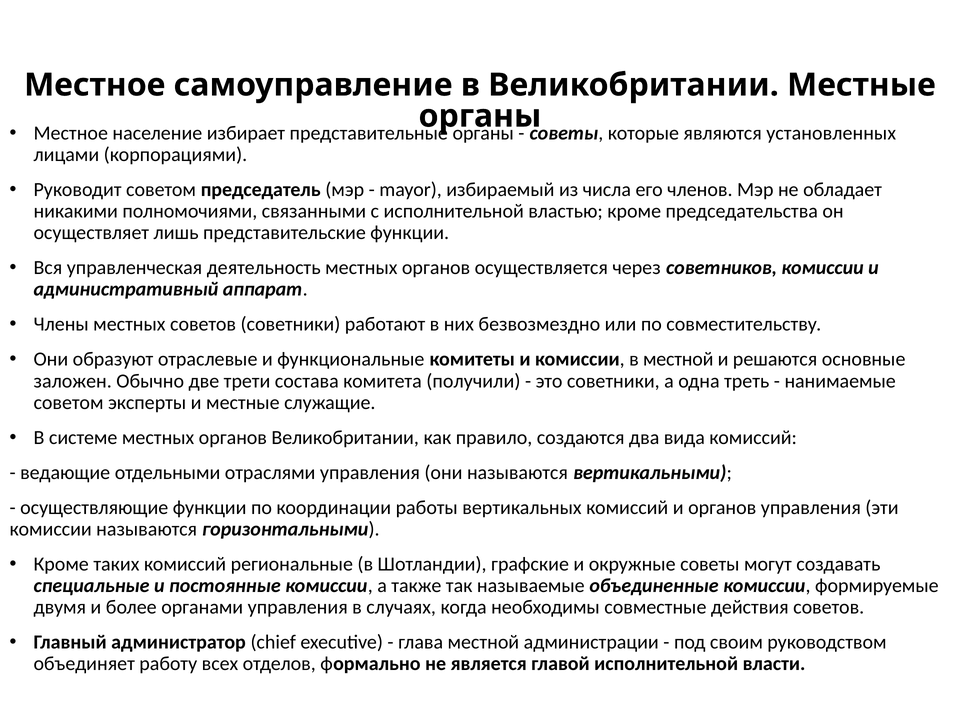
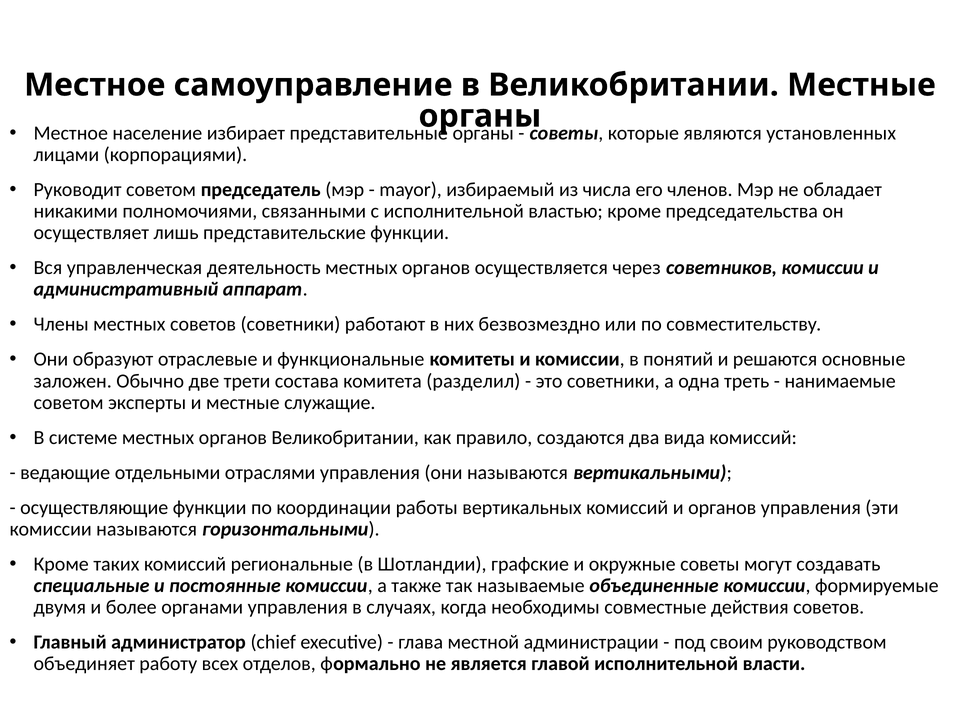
в местной: местной -> понятий
получили: получили -> разделил
